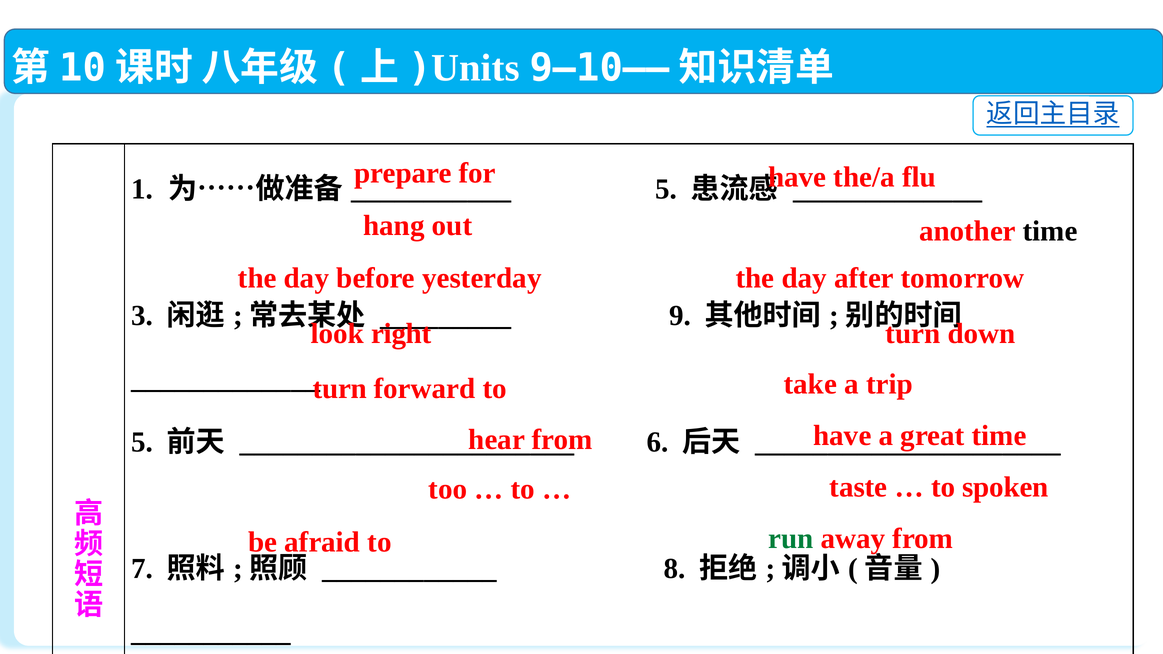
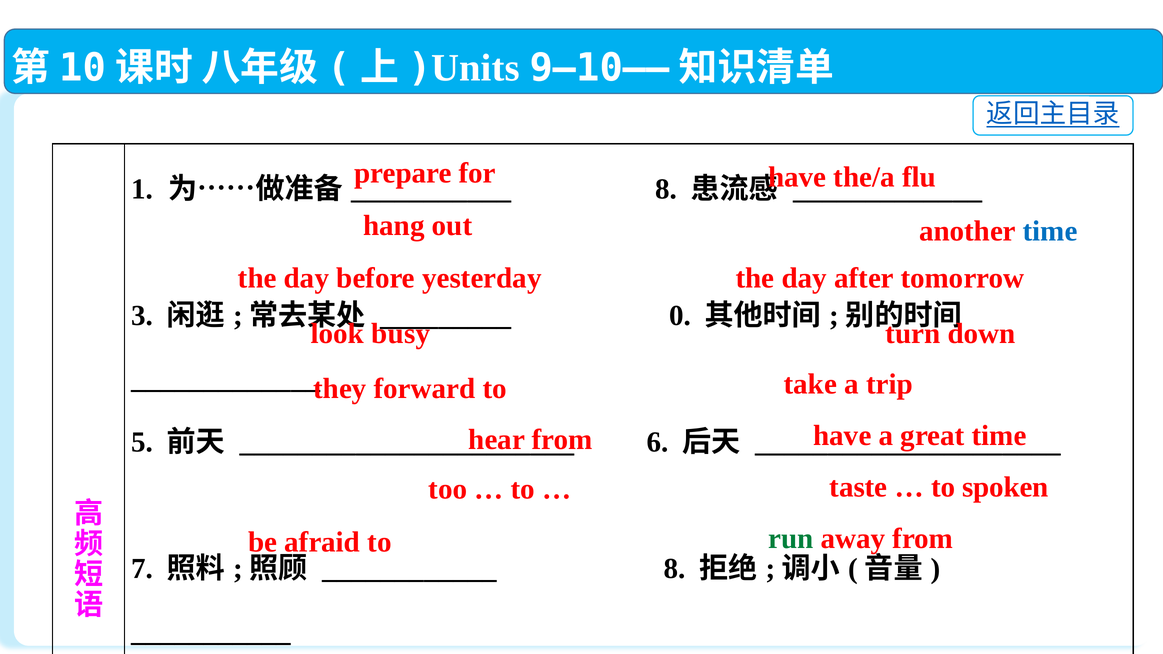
5 at (666, 189): 5 -> 8
time at (1050, 231) colour: black -> blue
9 at (680, 316): 9 -> 0
right: right -> busy
turn at (340, 389): turn -> they
